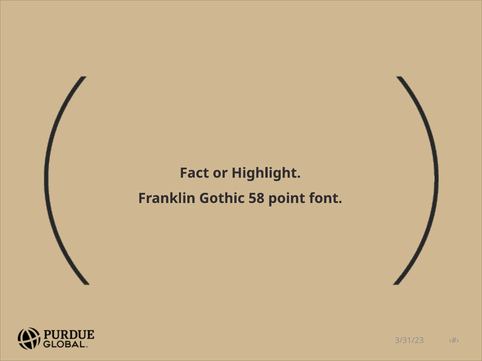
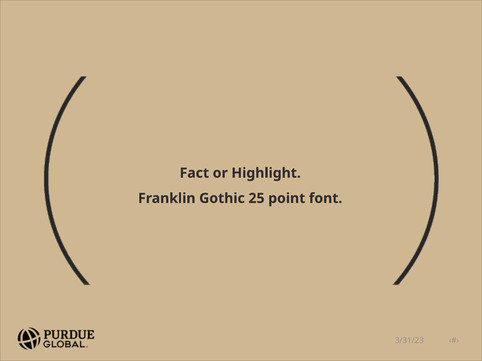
58: 58 -> 25
